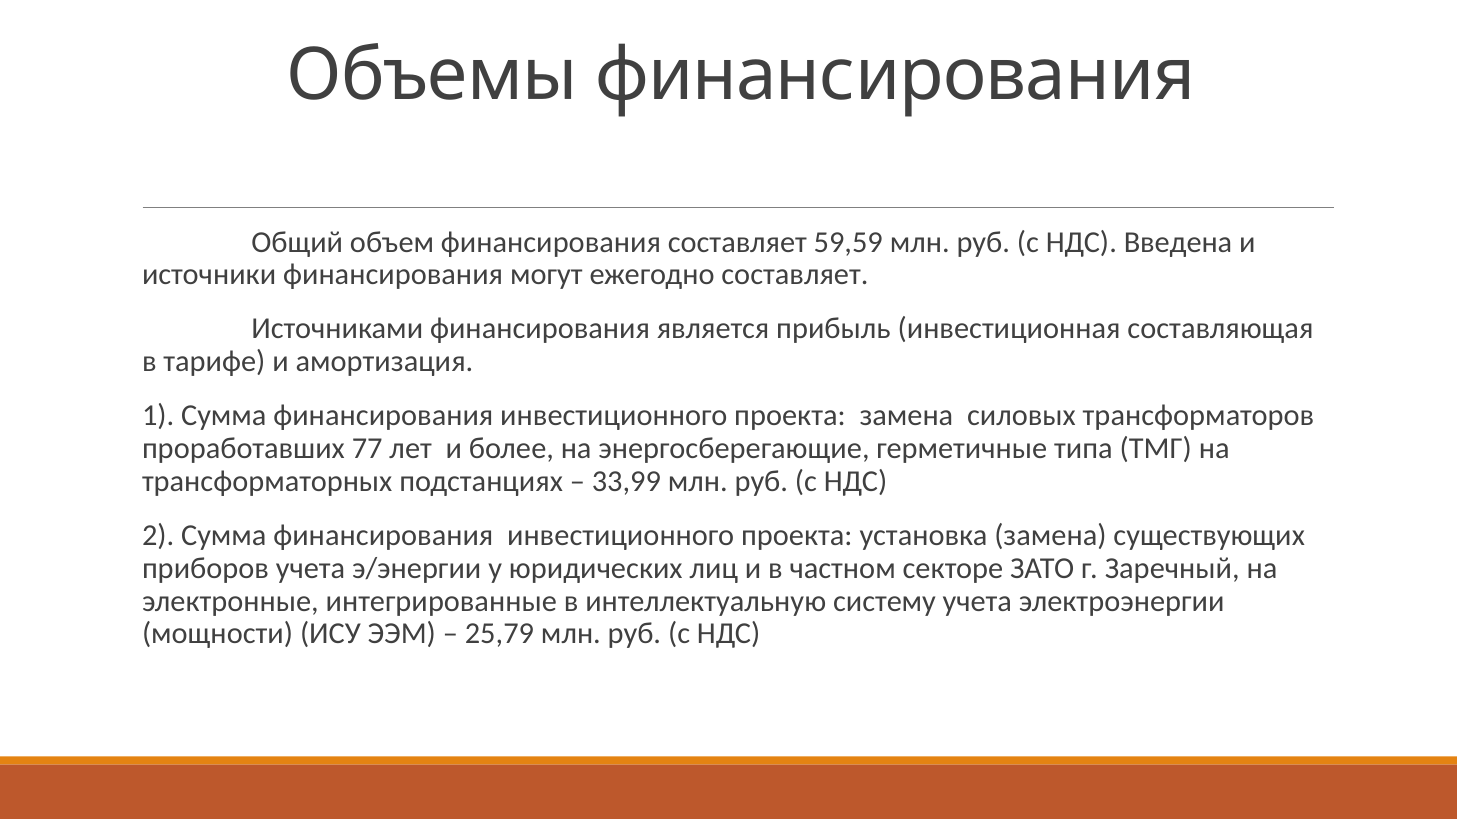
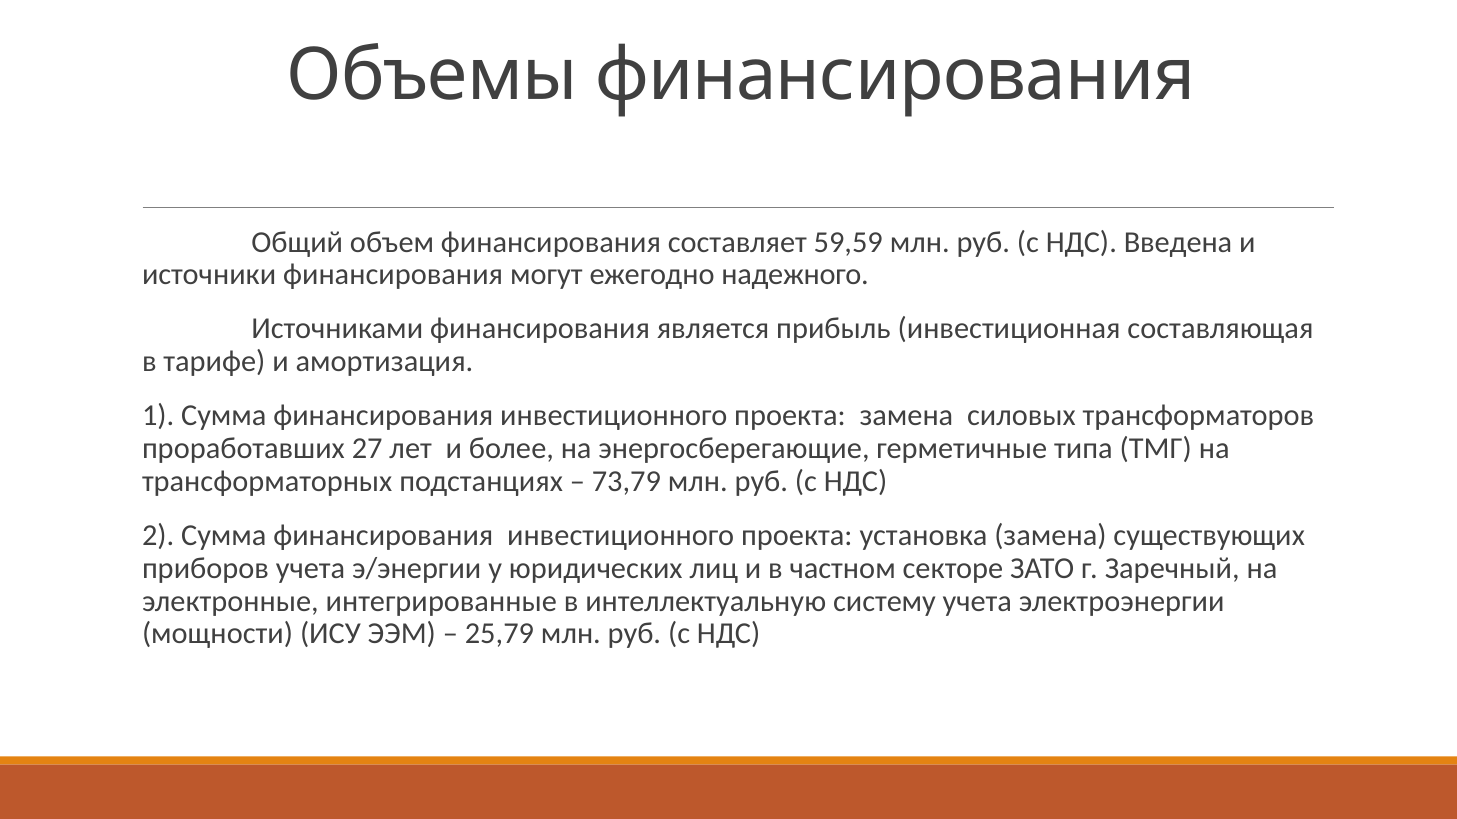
ежегодно составляет: составляет -> надежного
77: 77 -> 27
33,99: 33,99 -> 73,79
